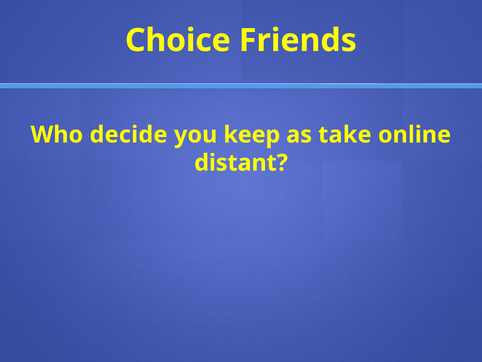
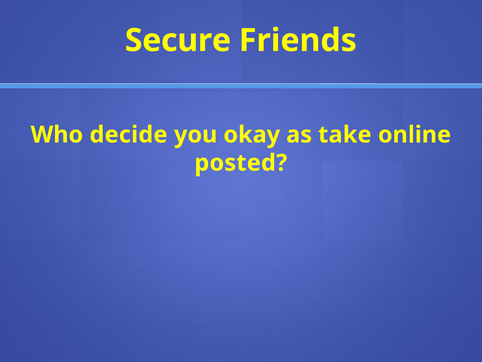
Choice: Choice -> Secure
keep: keep -> okay
distant: distant -> posted
